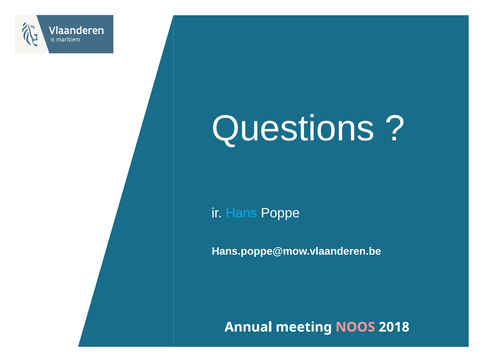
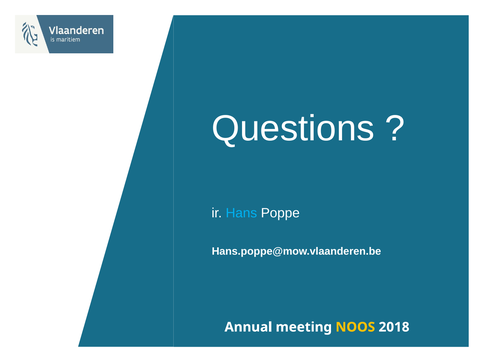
NOOS colour: pink -> yellow
